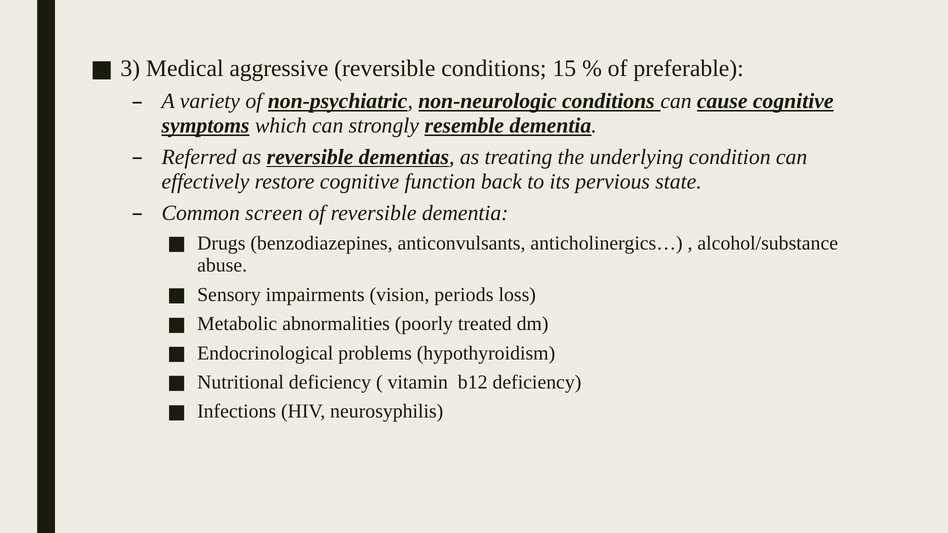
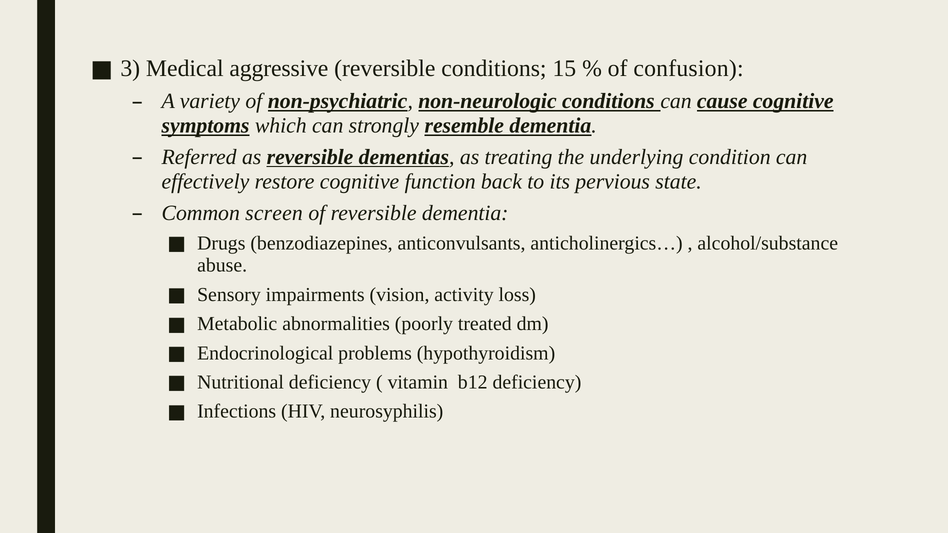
preferable: preferable -> confusion
periods: periods -> activity
